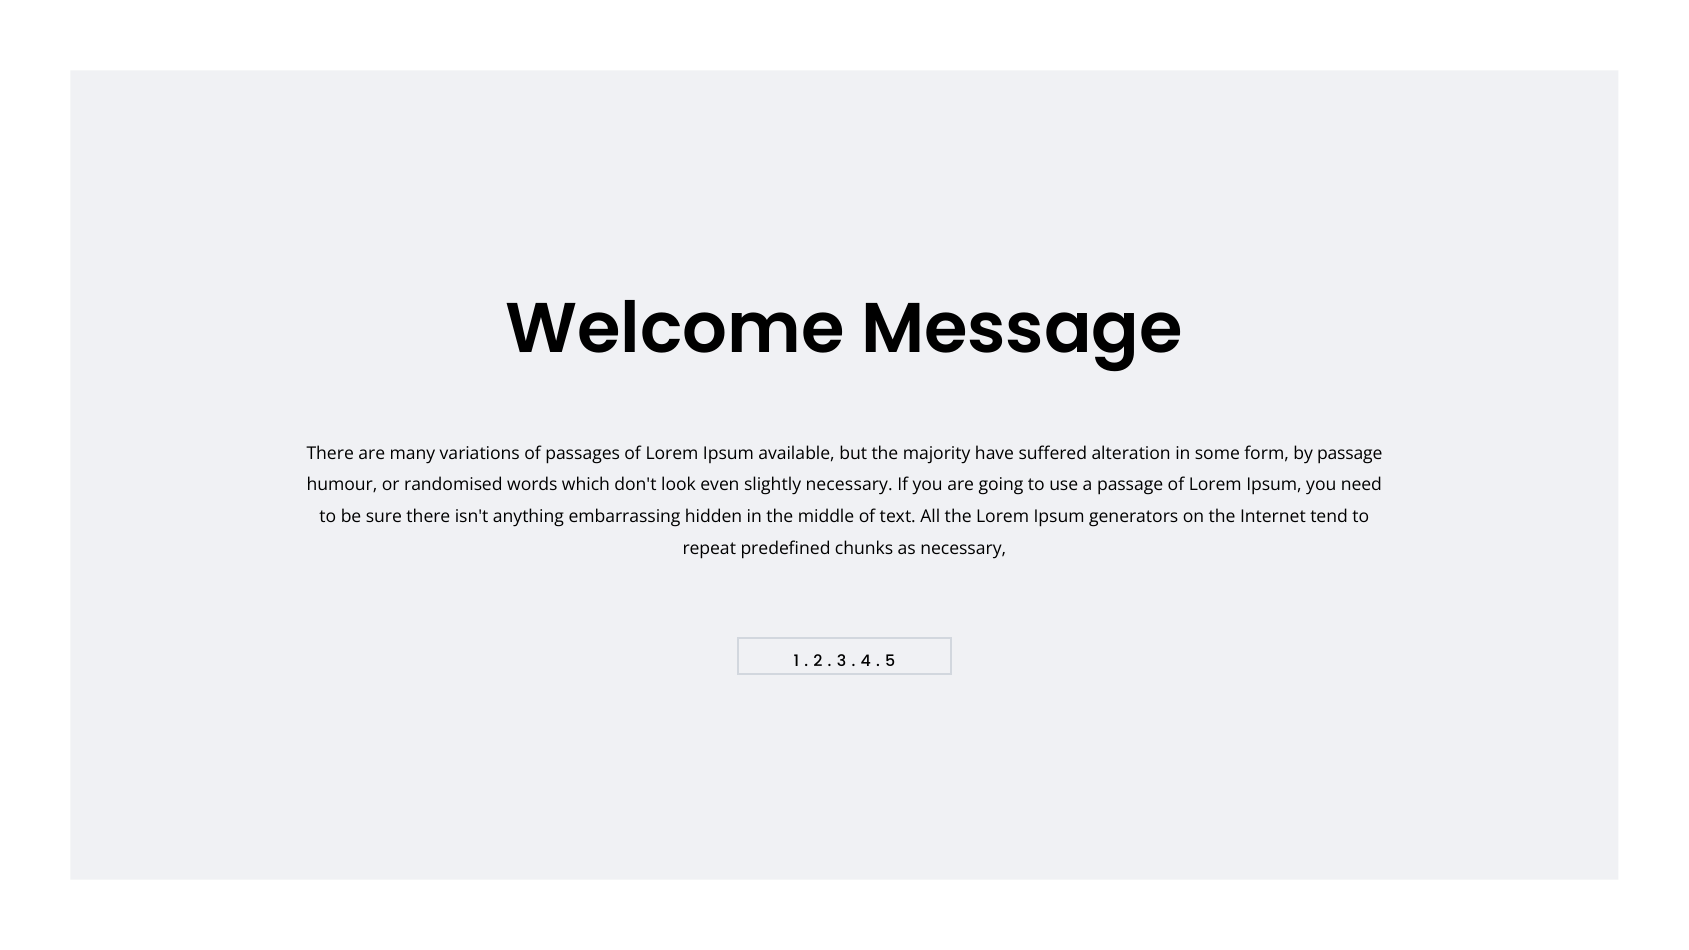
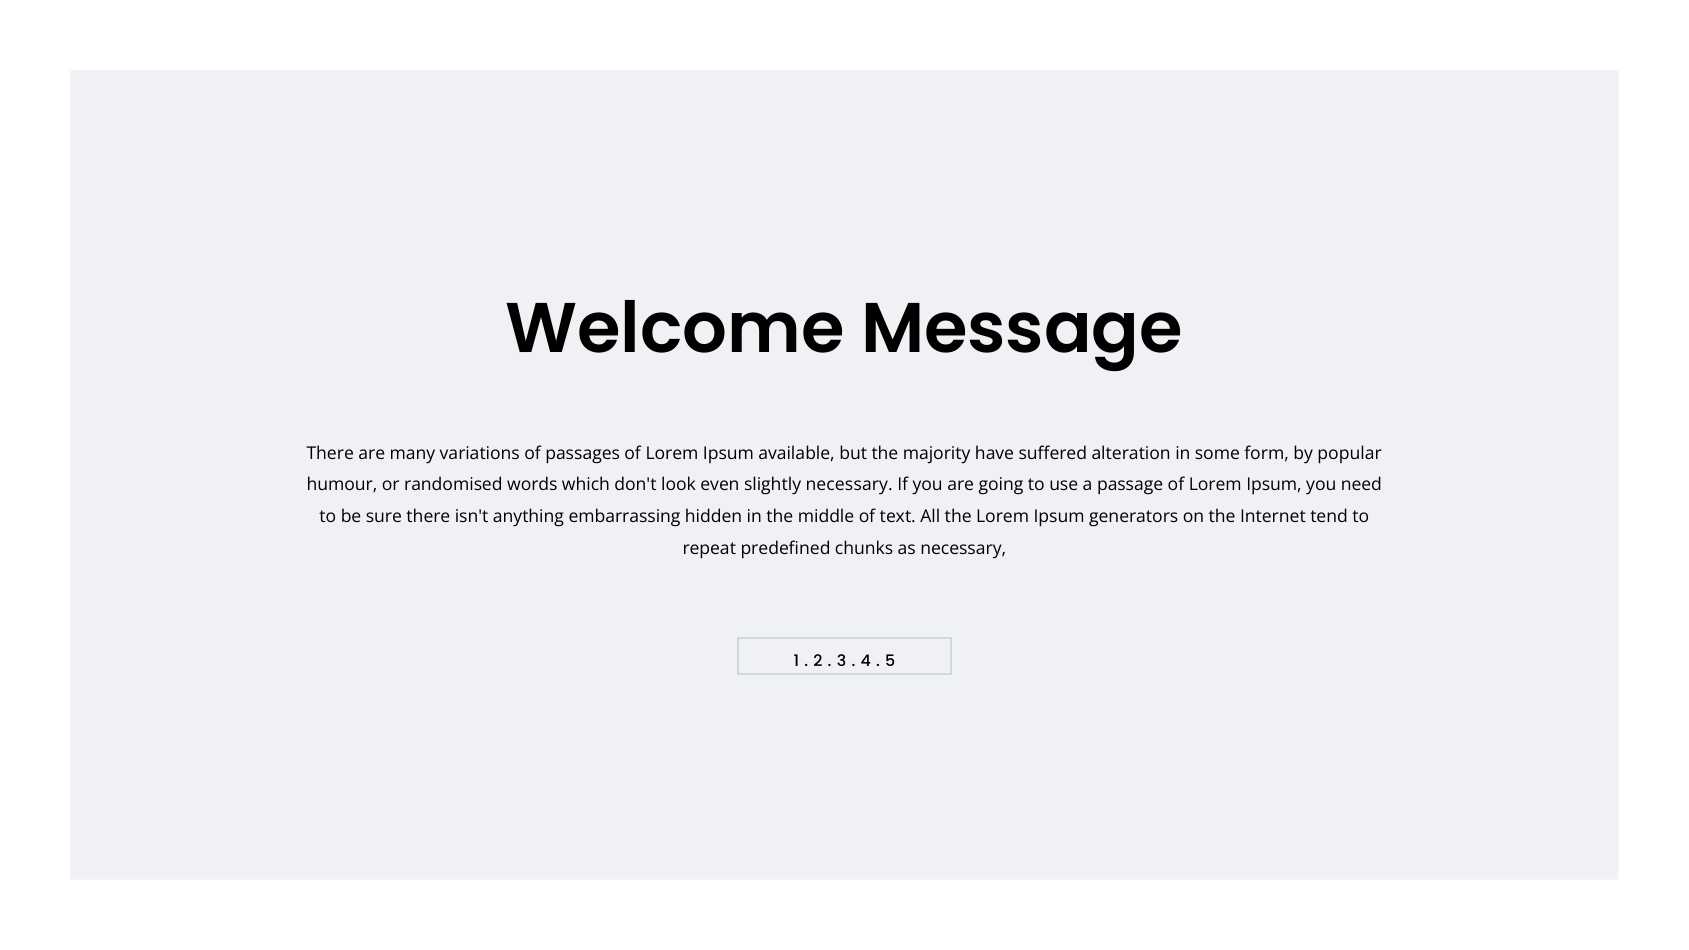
by passage: passage -> popular
